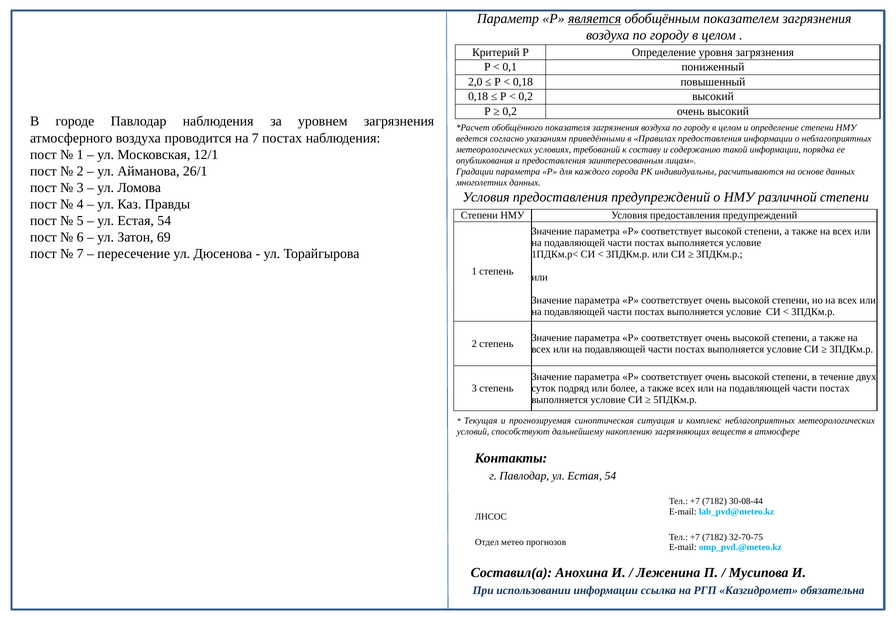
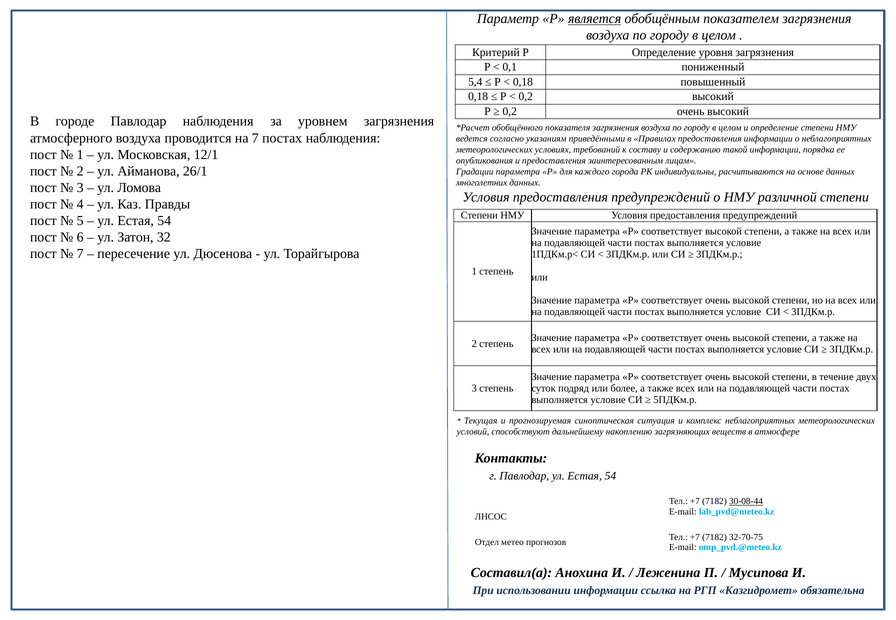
2,0: 2,0 -> 5,4
69: 69 -> 32
30-08-44 underline: none -> present
